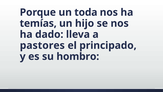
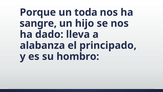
temías: temías -> sangre
pastores: pastores -> alabanza
